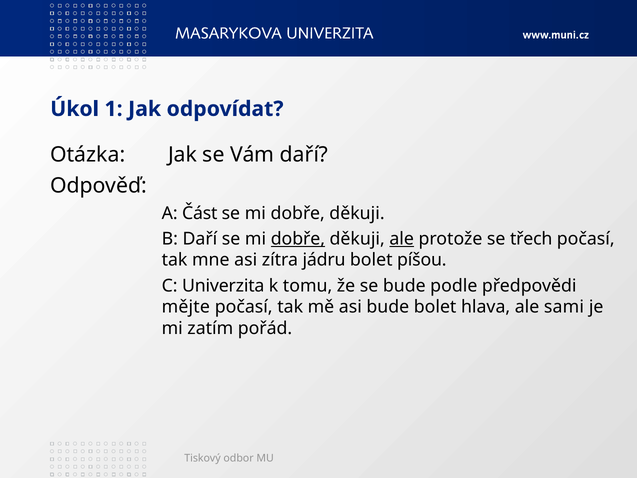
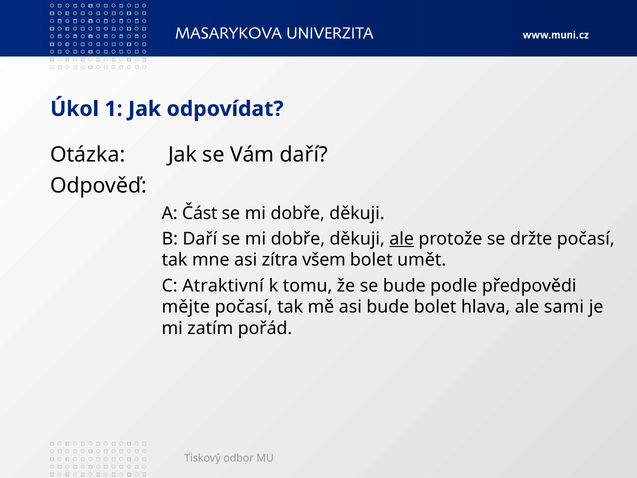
dobře at (298, 239) underline: present -> none
třech: třech -> držte
jádru: jádru -> všem
píšou: píšou -> umět
Univerzita: Univerzita -> Atraktivní
